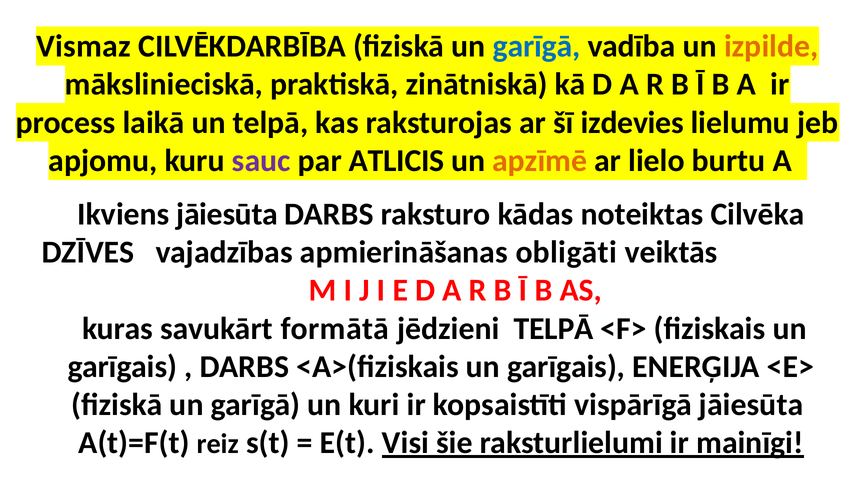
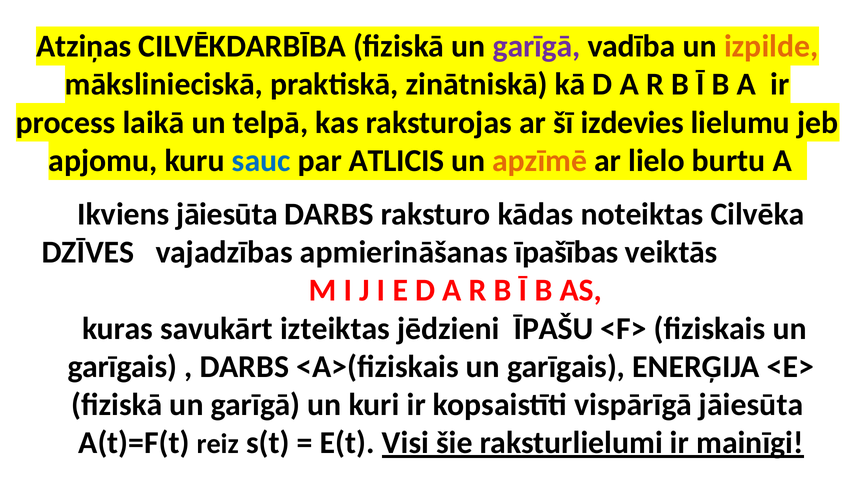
Vismaz: Vismaz -> Atziņas
garīgā at (537, 46) colour: blue -> purple
sauc colour: purple -> blue
obligāti: obligāti -> īpašības
formātā: formātā -> izteiktas
jēdzieni TELPĀ: TELPĀ -> ĪPAŠU
